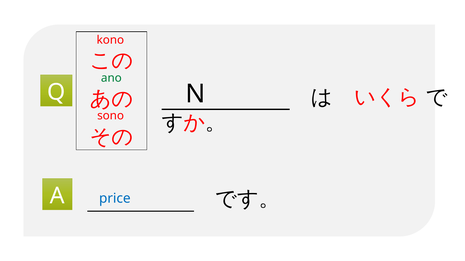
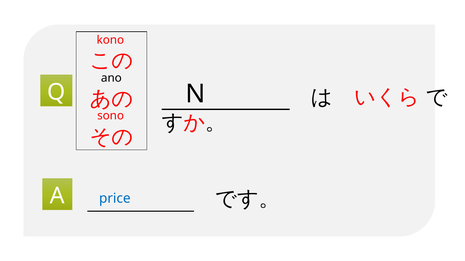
ano colour: green -> black
